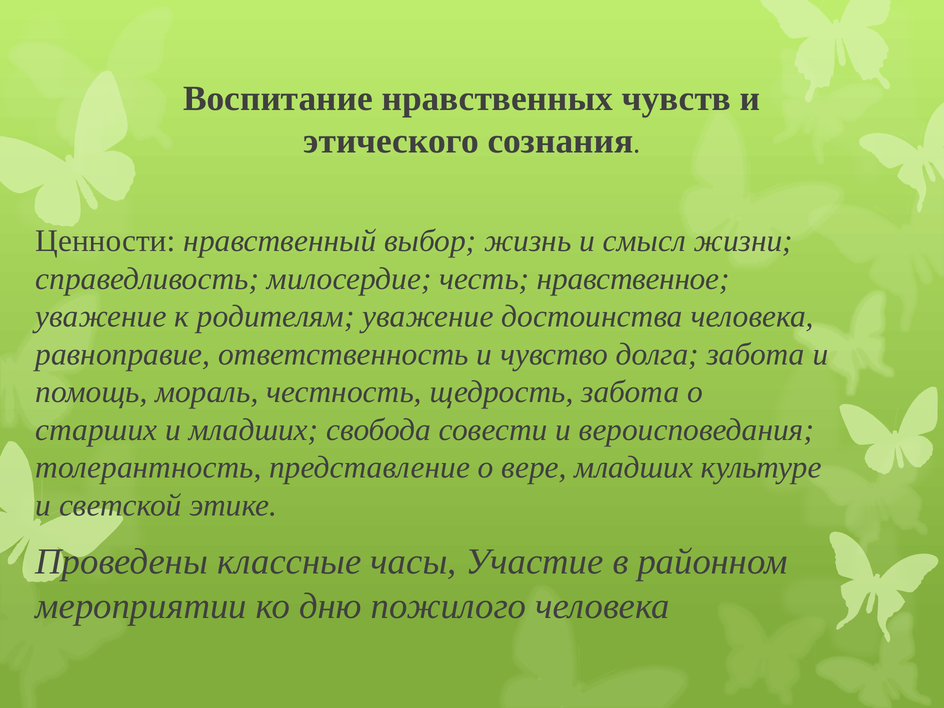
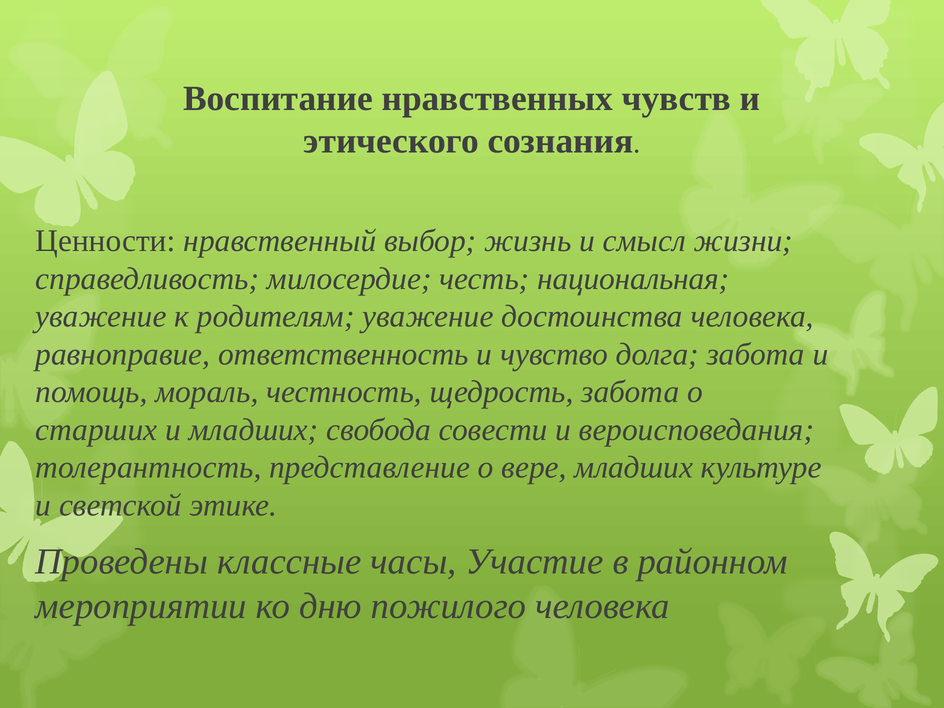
нравственное: нравственное -> национальная
